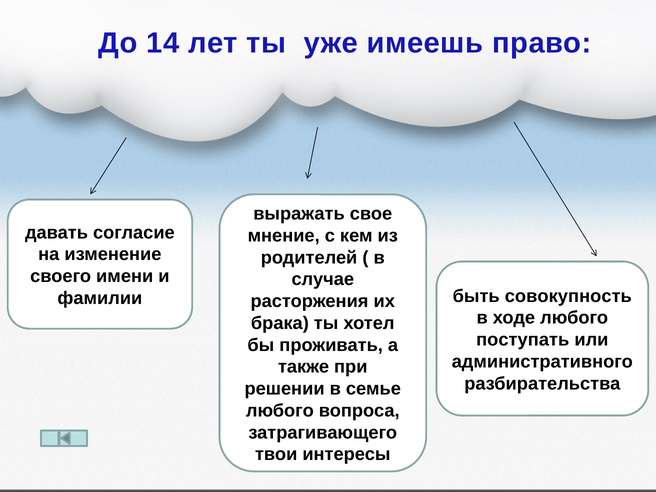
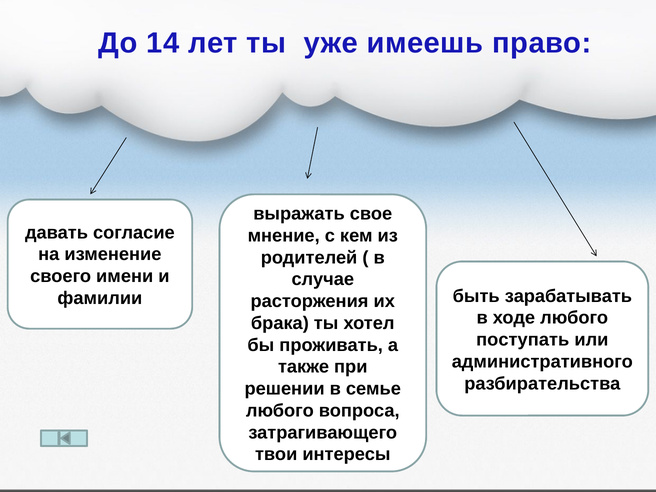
совокупность: совокупность -> зарабатывать
